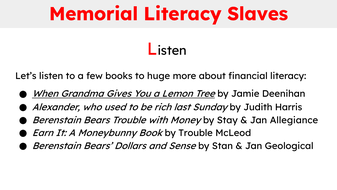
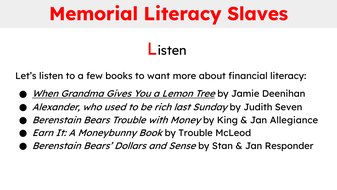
huge: huge -> want
Harris: Harris -> Seven
Stay: Stay -> King
Geological: Geological -> Responder
